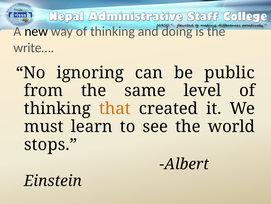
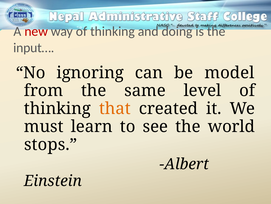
new colour: black -> red
write…: write… -> input…
public: public -> model
